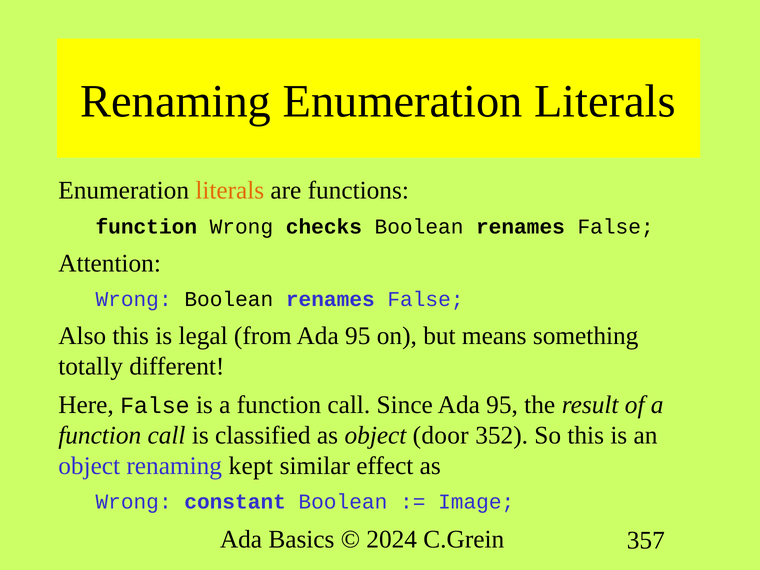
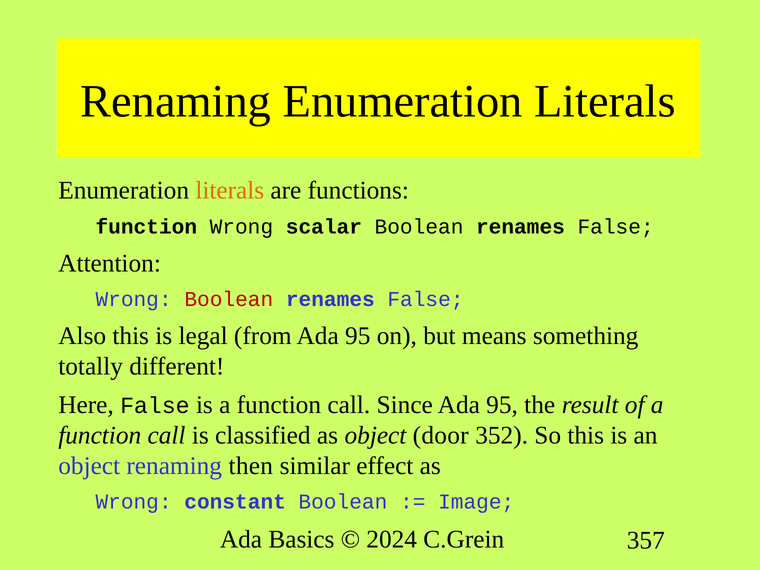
checks: checks -> scalar
Boolean at (229, 299) colour: black -> red
kept: kept -> then
